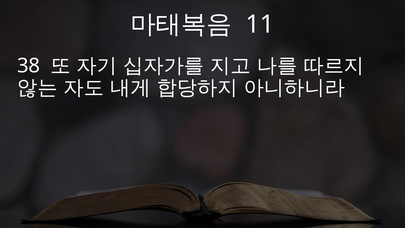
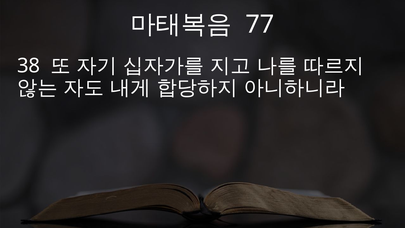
11: 11 -> 77
